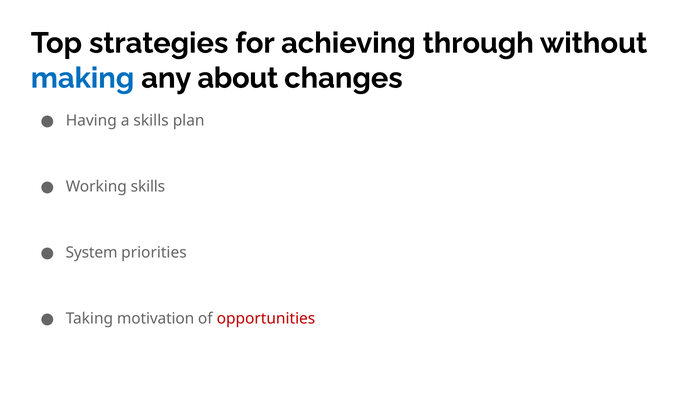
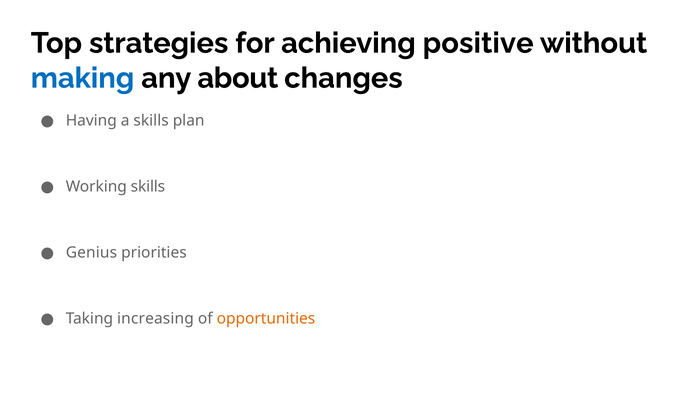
through: through -> positive
System: System -> Genius
motivation: motivation -> increasing
opportunities colour: red -> orange
